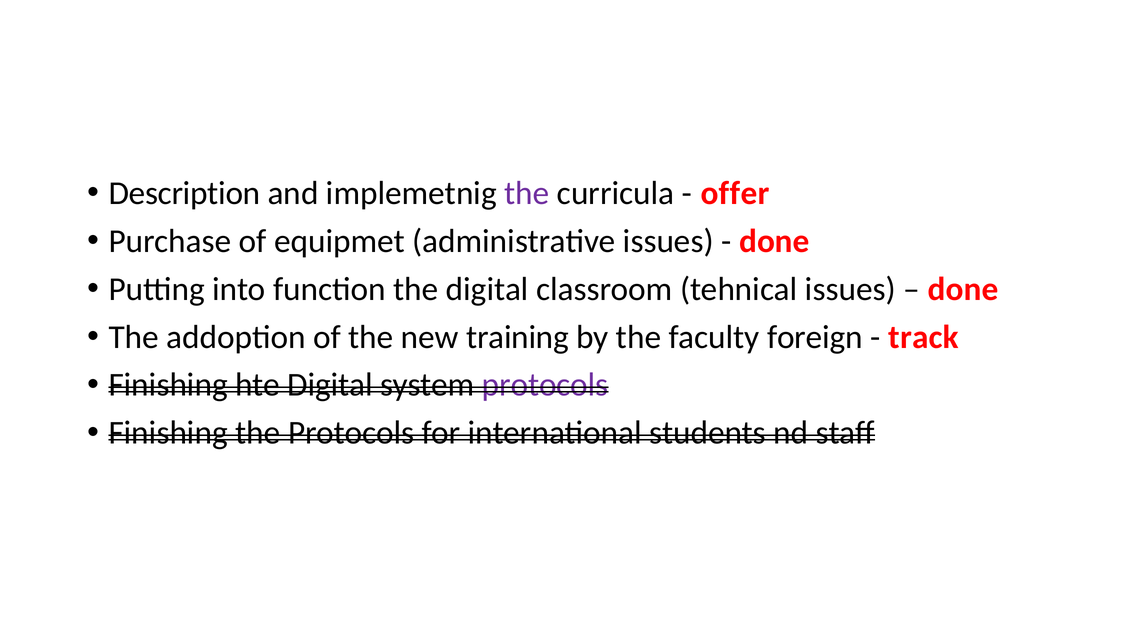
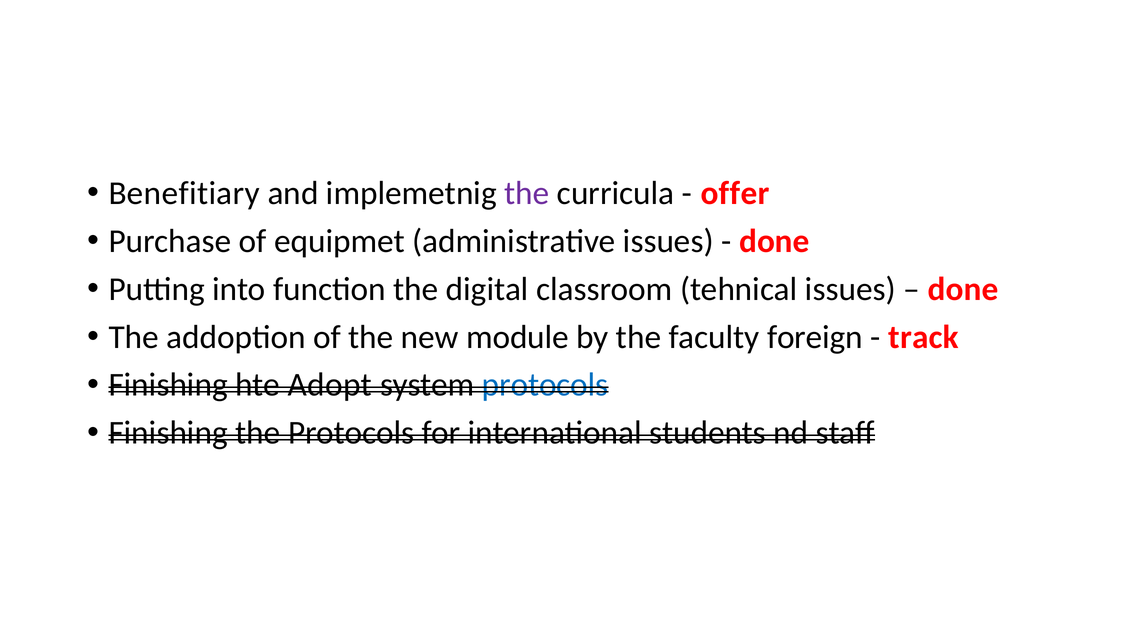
Description: Description -> Benefitiary
training: training -> module
hte Digital: Digital -> Adopt
protocols at (545, 385) colour: purple -> blue
